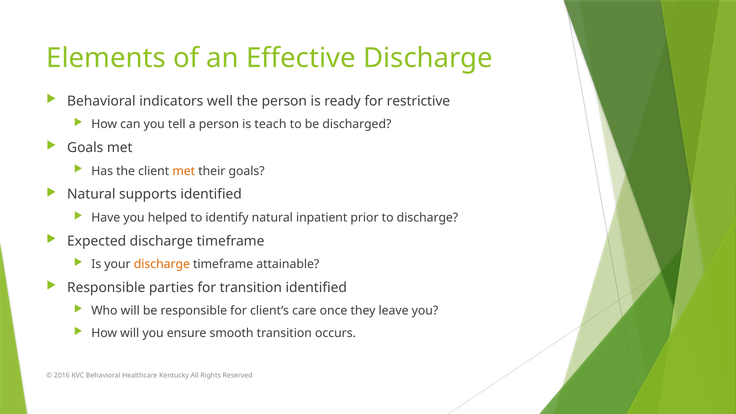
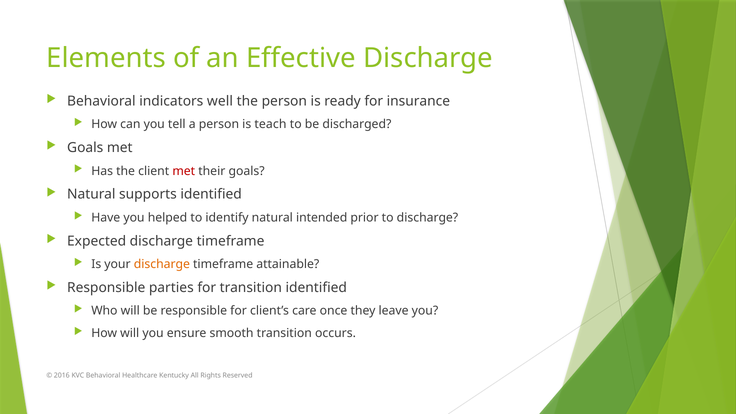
restrictive: restrictive -> insurance
met at (184, 171) colour: orange -> red
inpatient: inpatient -> intended
